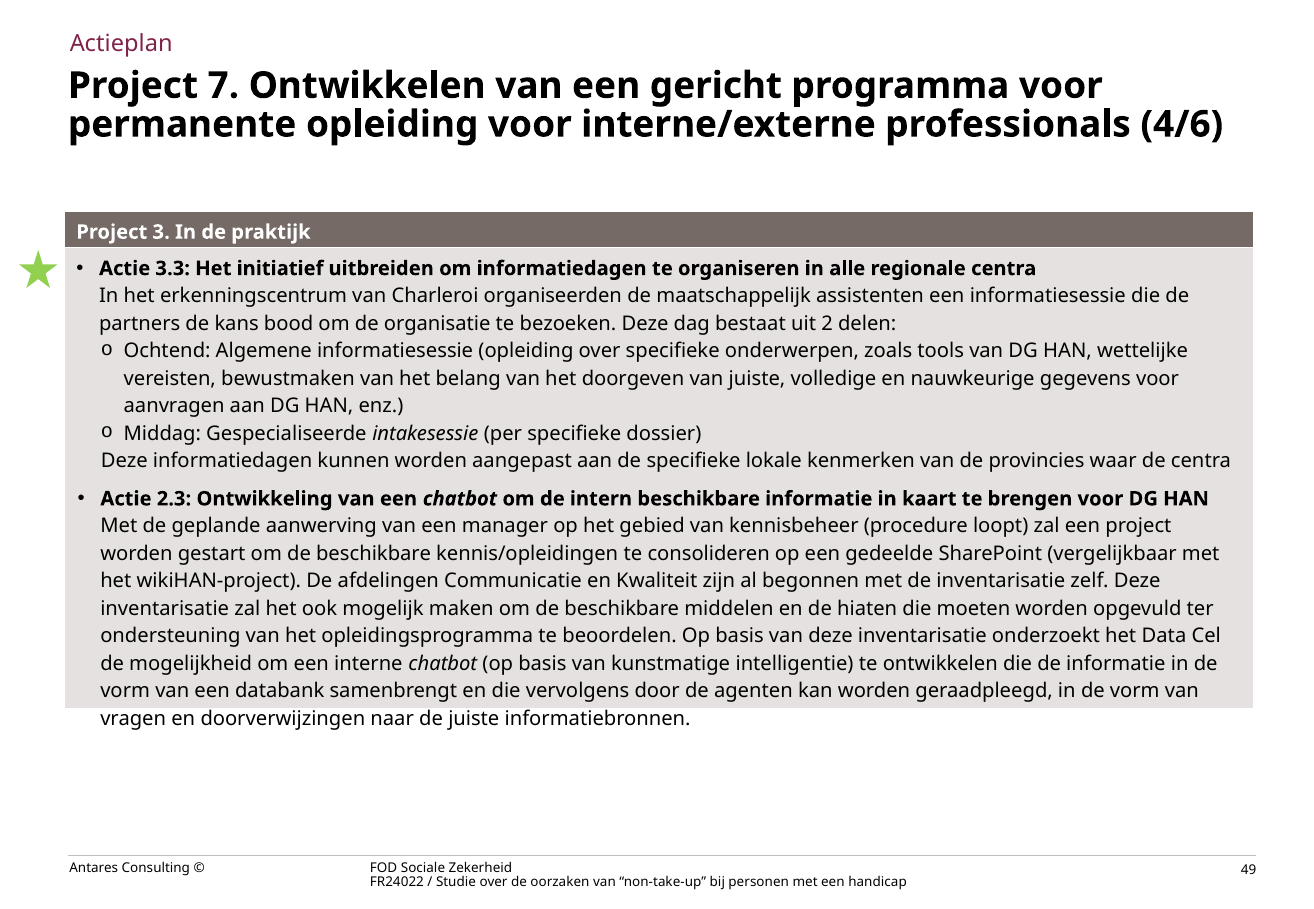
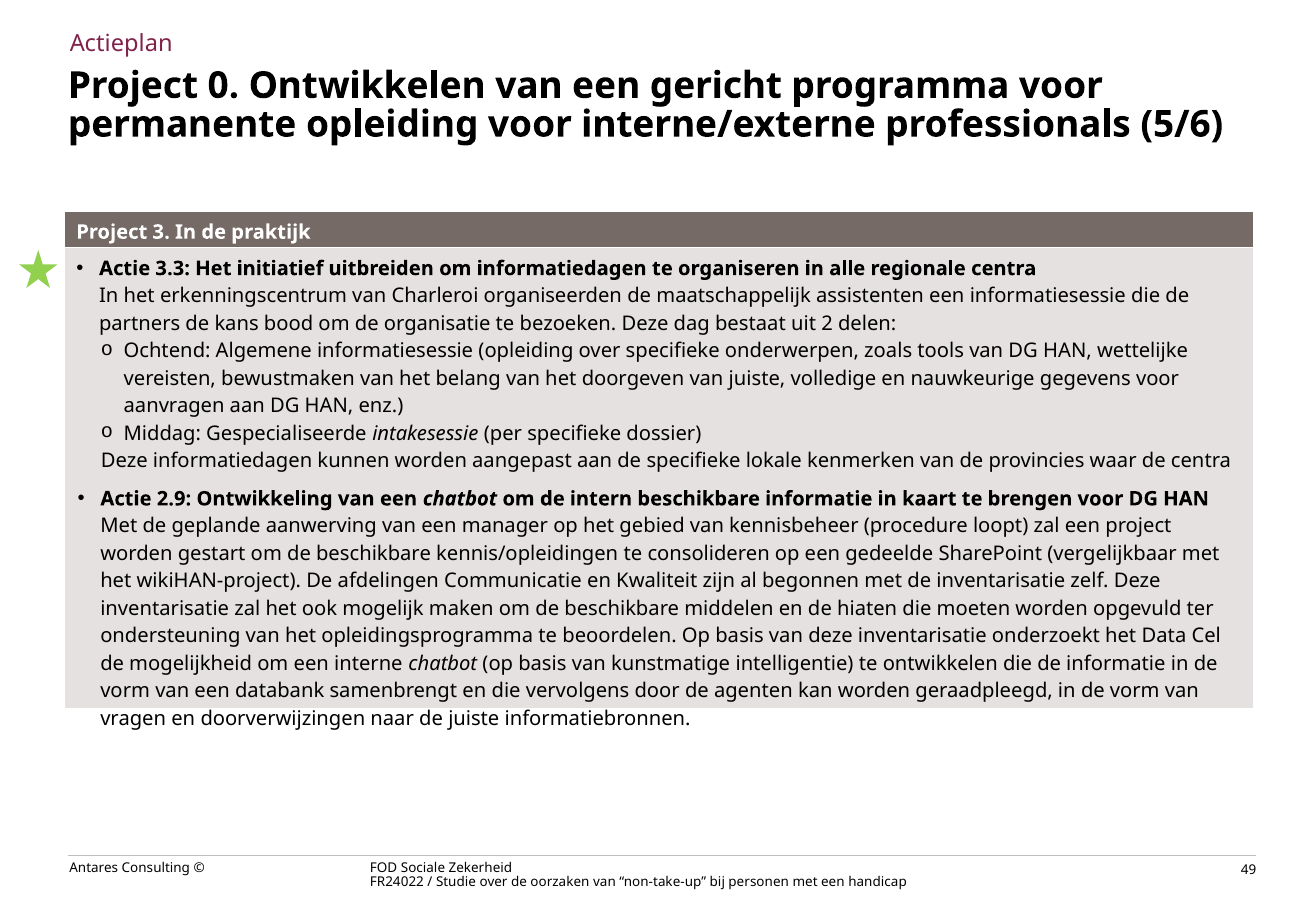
7: 7 -> 0
4/6: 4/6 -> 5/6
2.3: 2.3 -> 2.9
